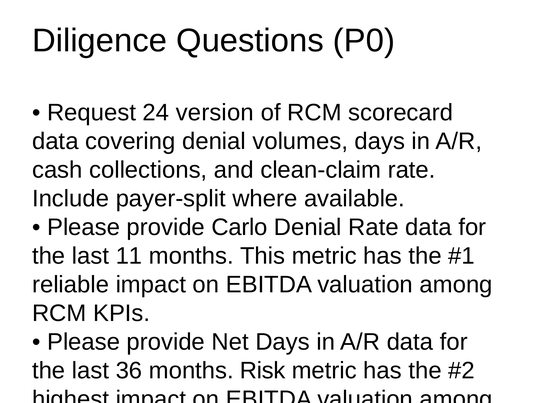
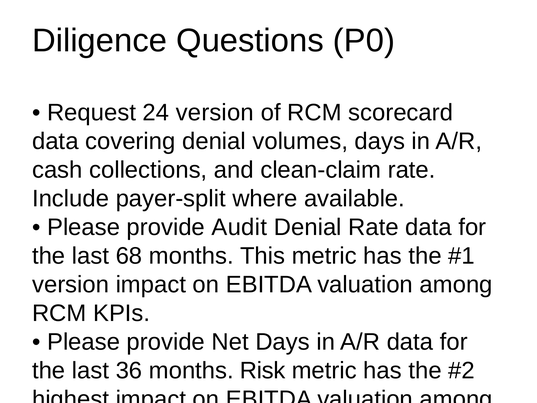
Carlo: Carlo -> Audit
11: 11 -> 68
reliable at (71, 284): reliable -> version
